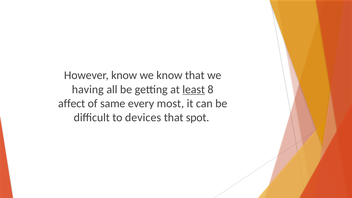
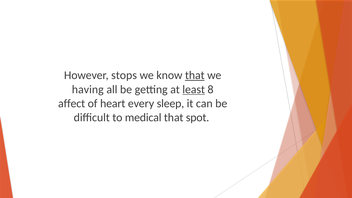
However know: know -> stops
that at (195, 75) underline: none -> present
same: same -> heart
most: most -> sleep
devices: devices -> medical
